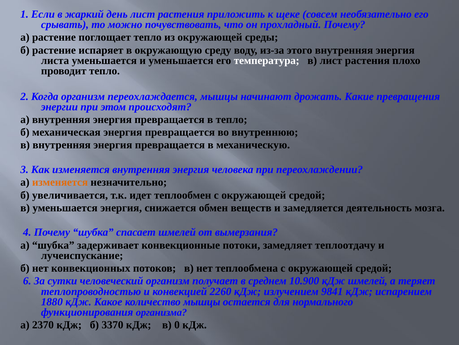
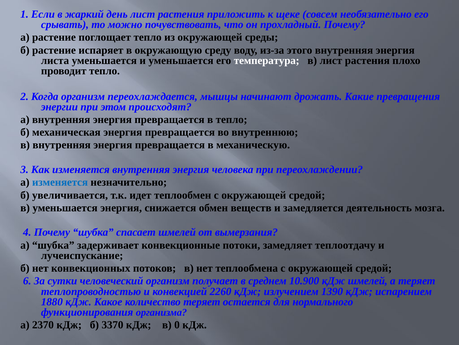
изменяется at (60, 182) colour: orange -> blue
9841: 9841 -> 1390
количество мышцы: мышцы -> теряет
